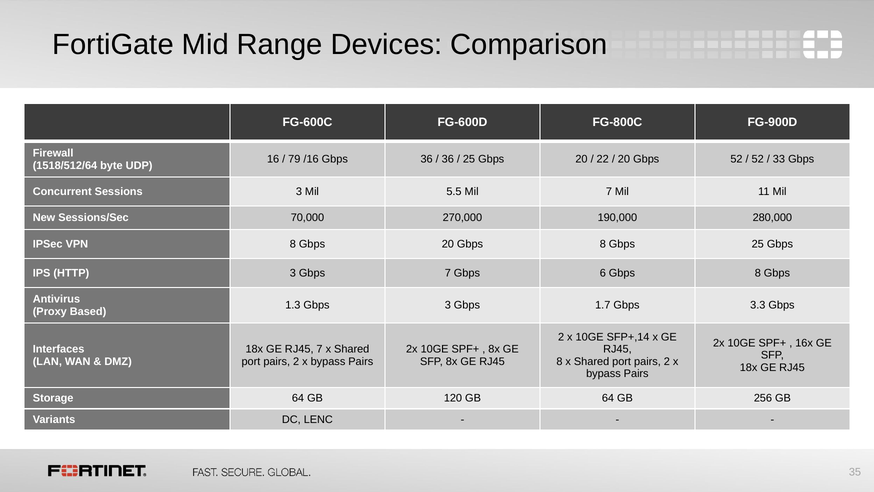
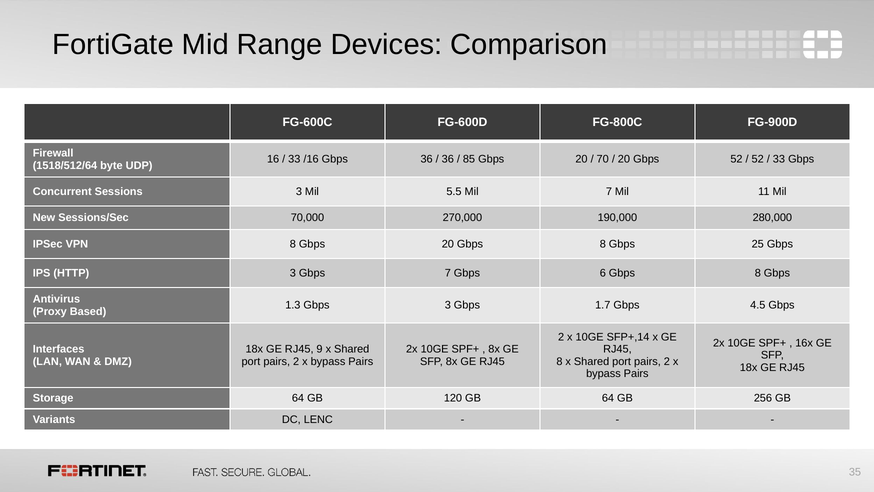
79 at (294, 159): 79 -> 33
25 at (469, 159): 25 -> 85
22: 22 -> 70
3.3: 3.3 -> 4.5
RJ45 7: 7 -> 9
